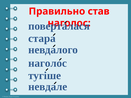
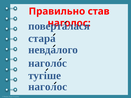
невдале at (48, 87): невдале -> наголос
